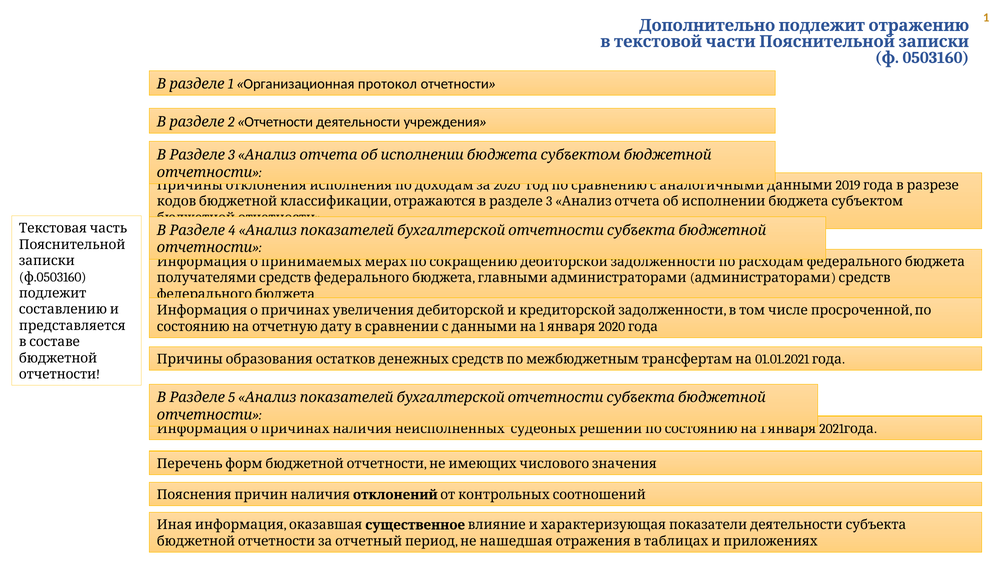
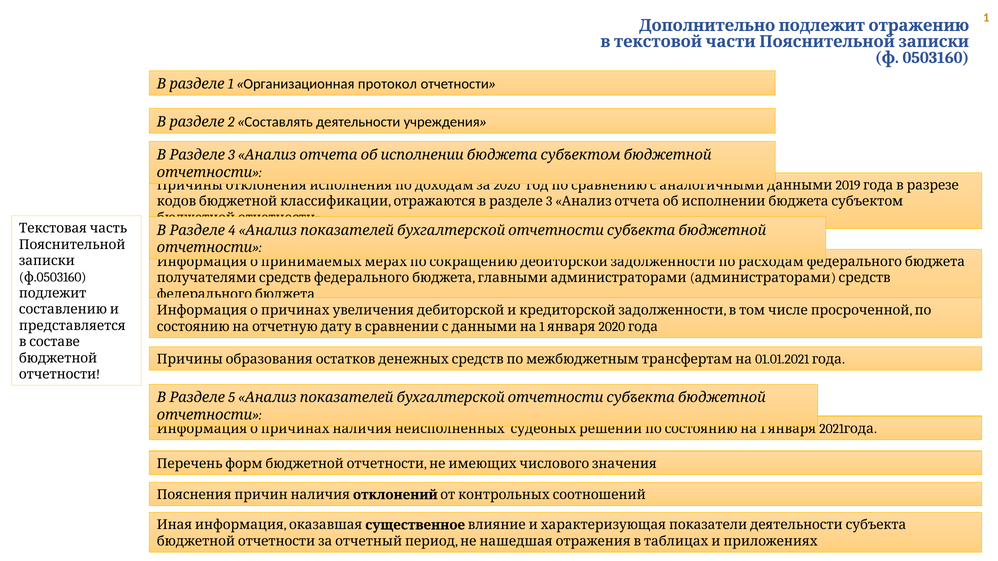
Отчетности at (279, 122): Отчетности -> Составлять
